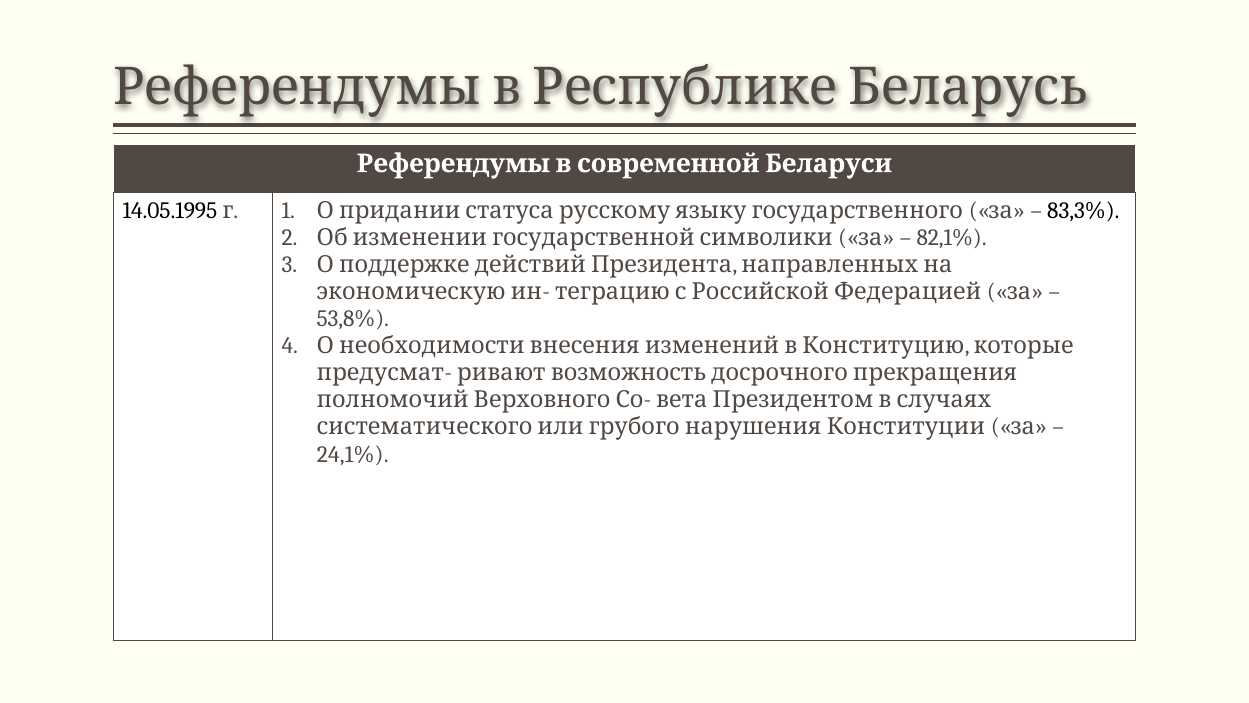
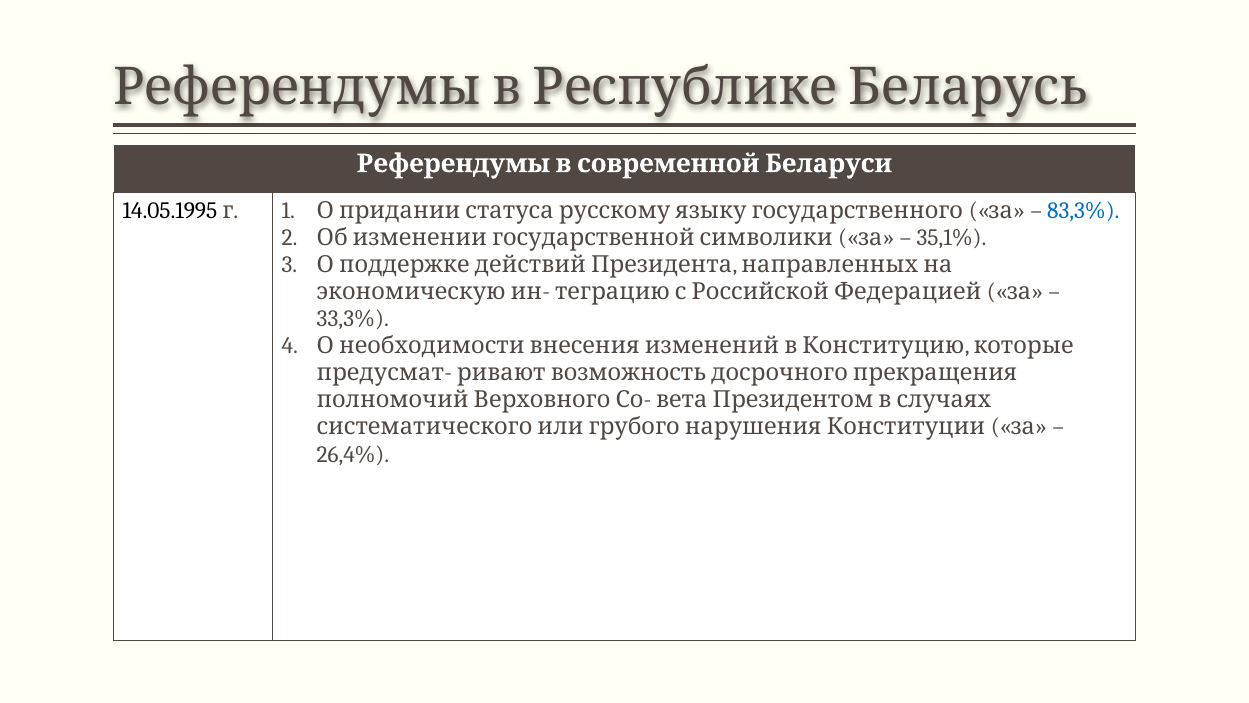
83,3% colour: black -> blue
82,1%: 82,1% -> 35,1%
53,8%: 53,8% -> 33,3%
24,1%: 24,1% -> 26,4%
